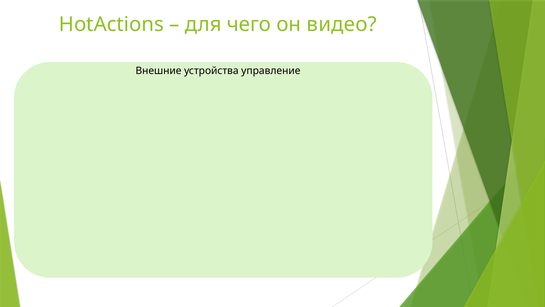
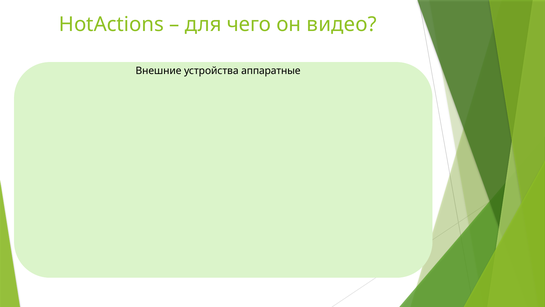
управление: управление -> аппаратные
